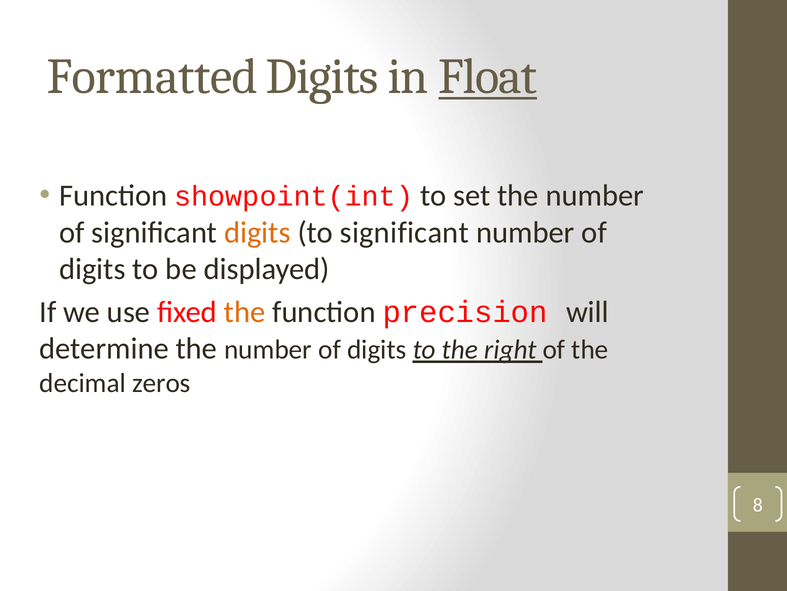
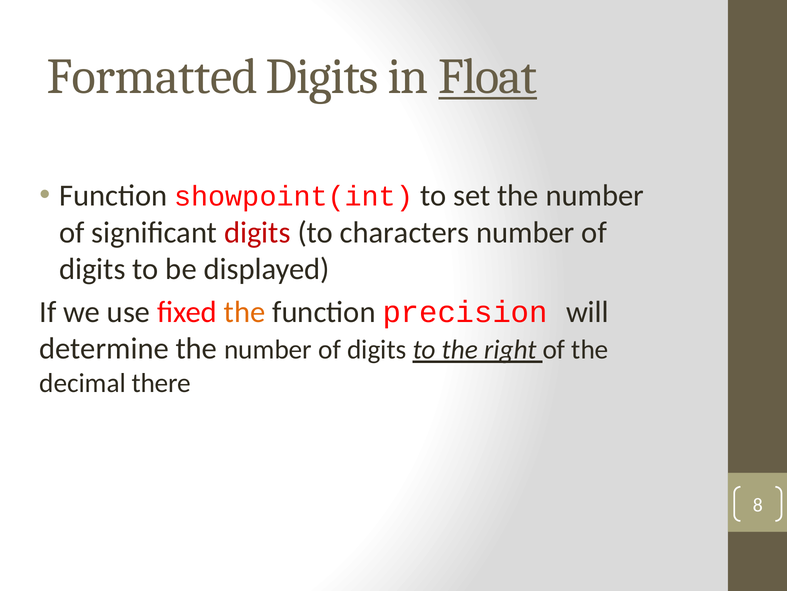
digits at (257, 232) colour: orange -> red
to significant: significant -> characters
zeros: zeros -> there
